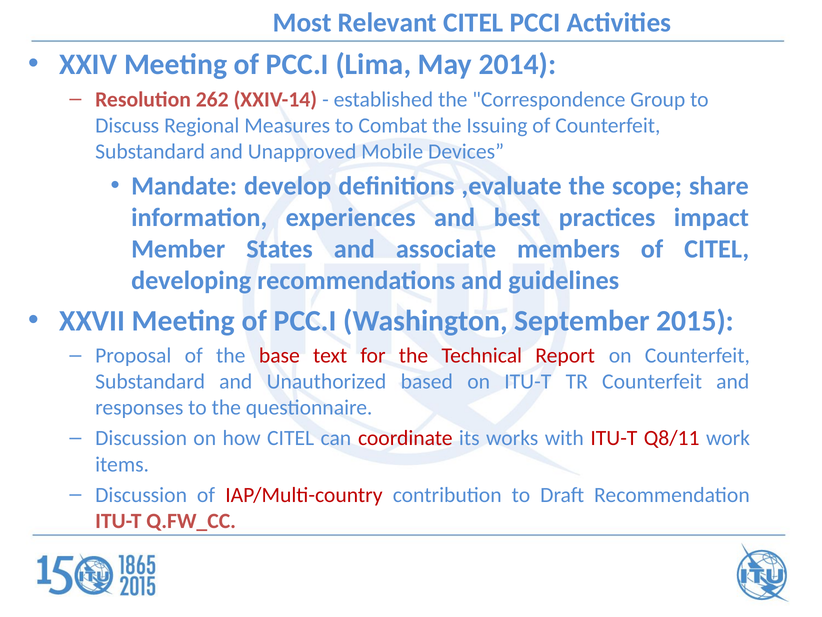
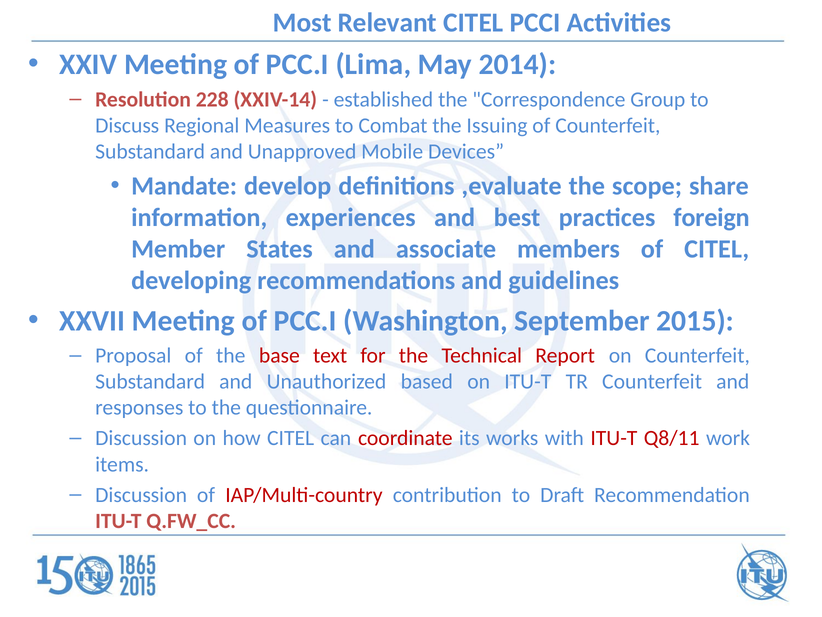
262: 262 -> 228
impact: impact -> foreign
